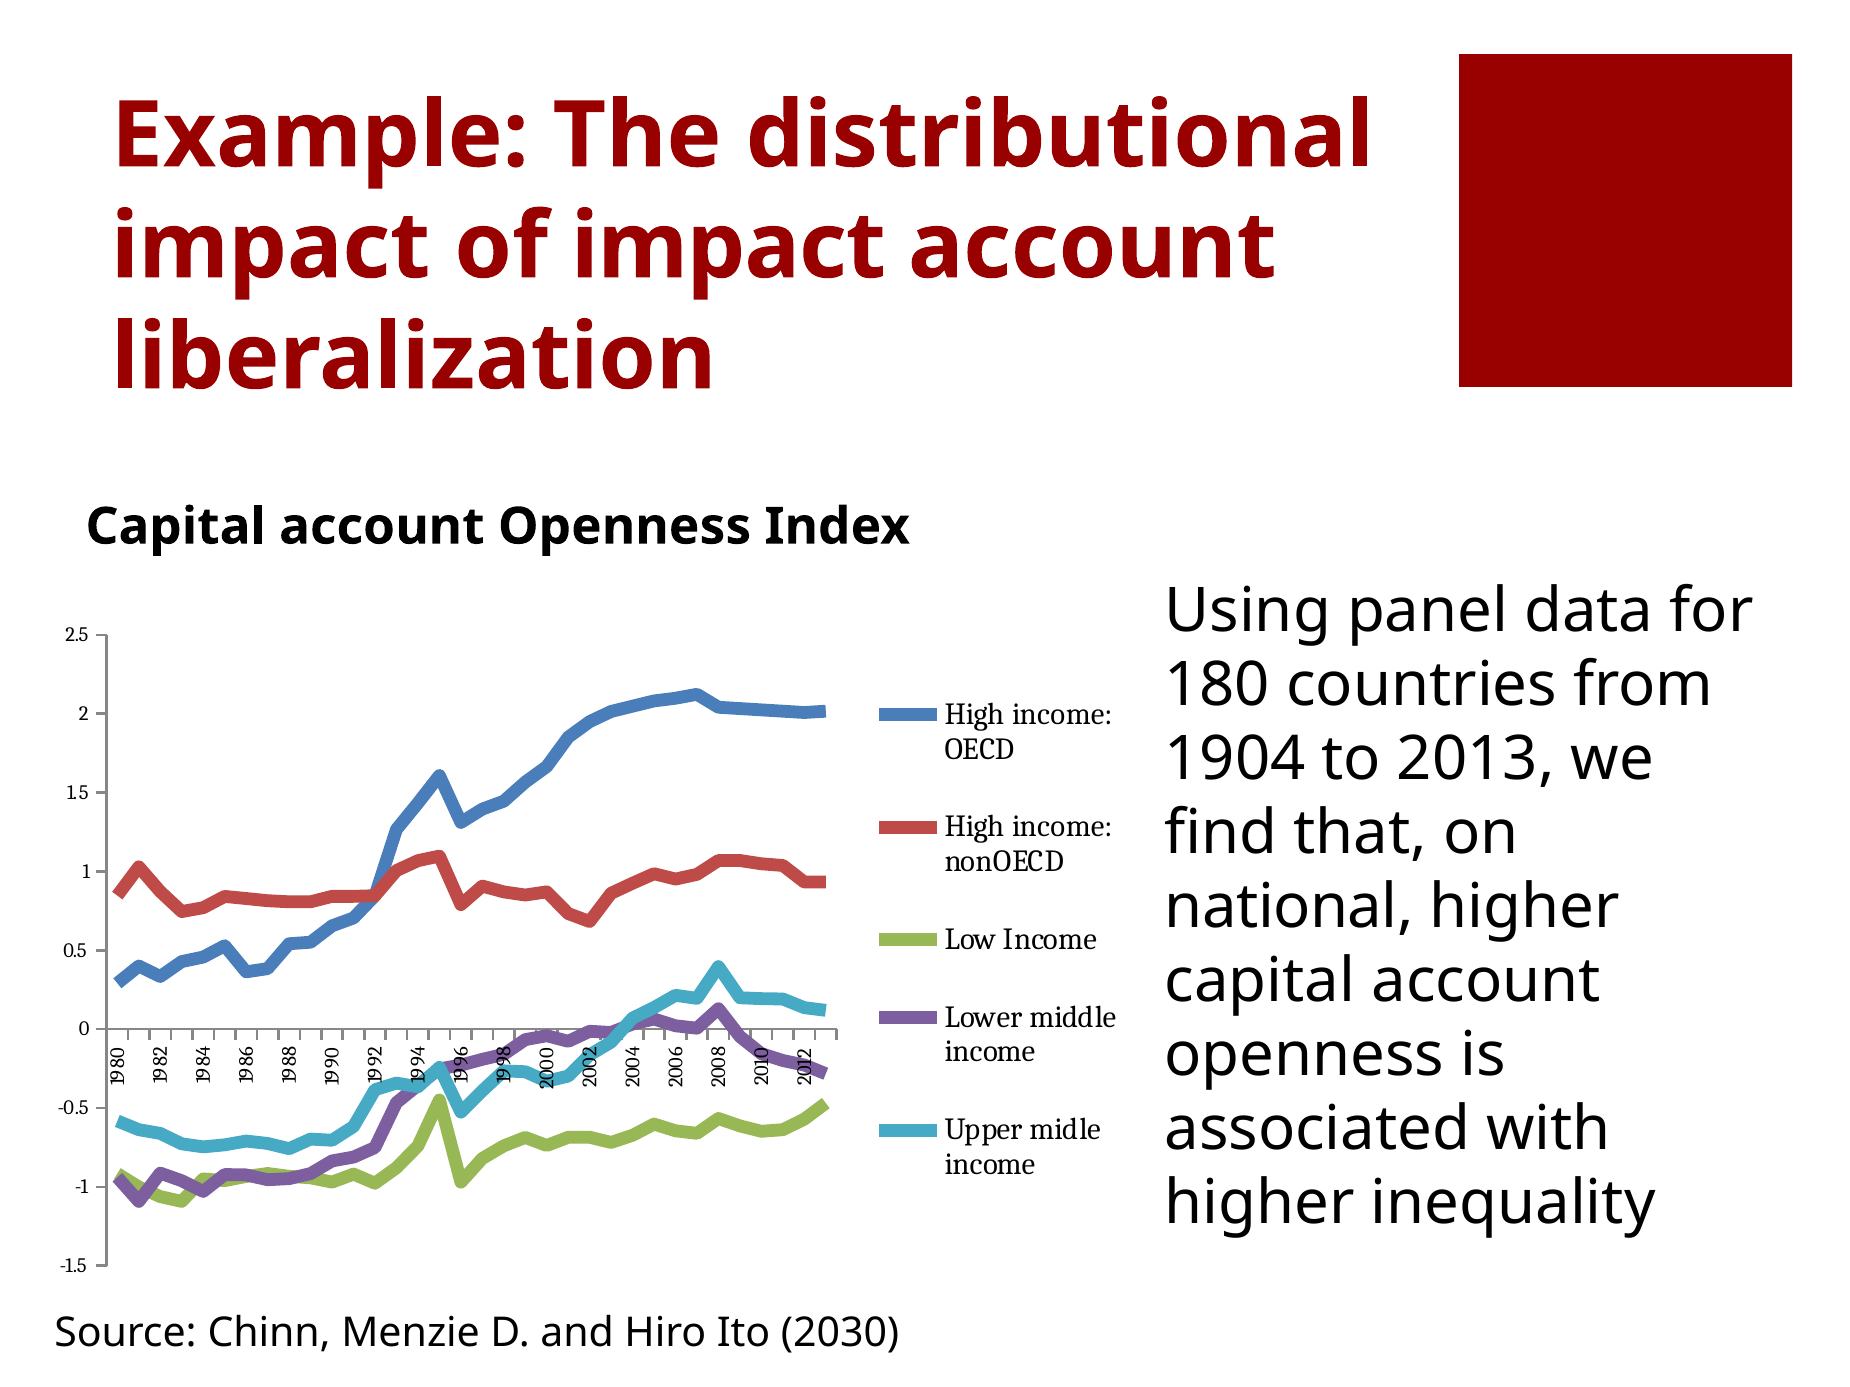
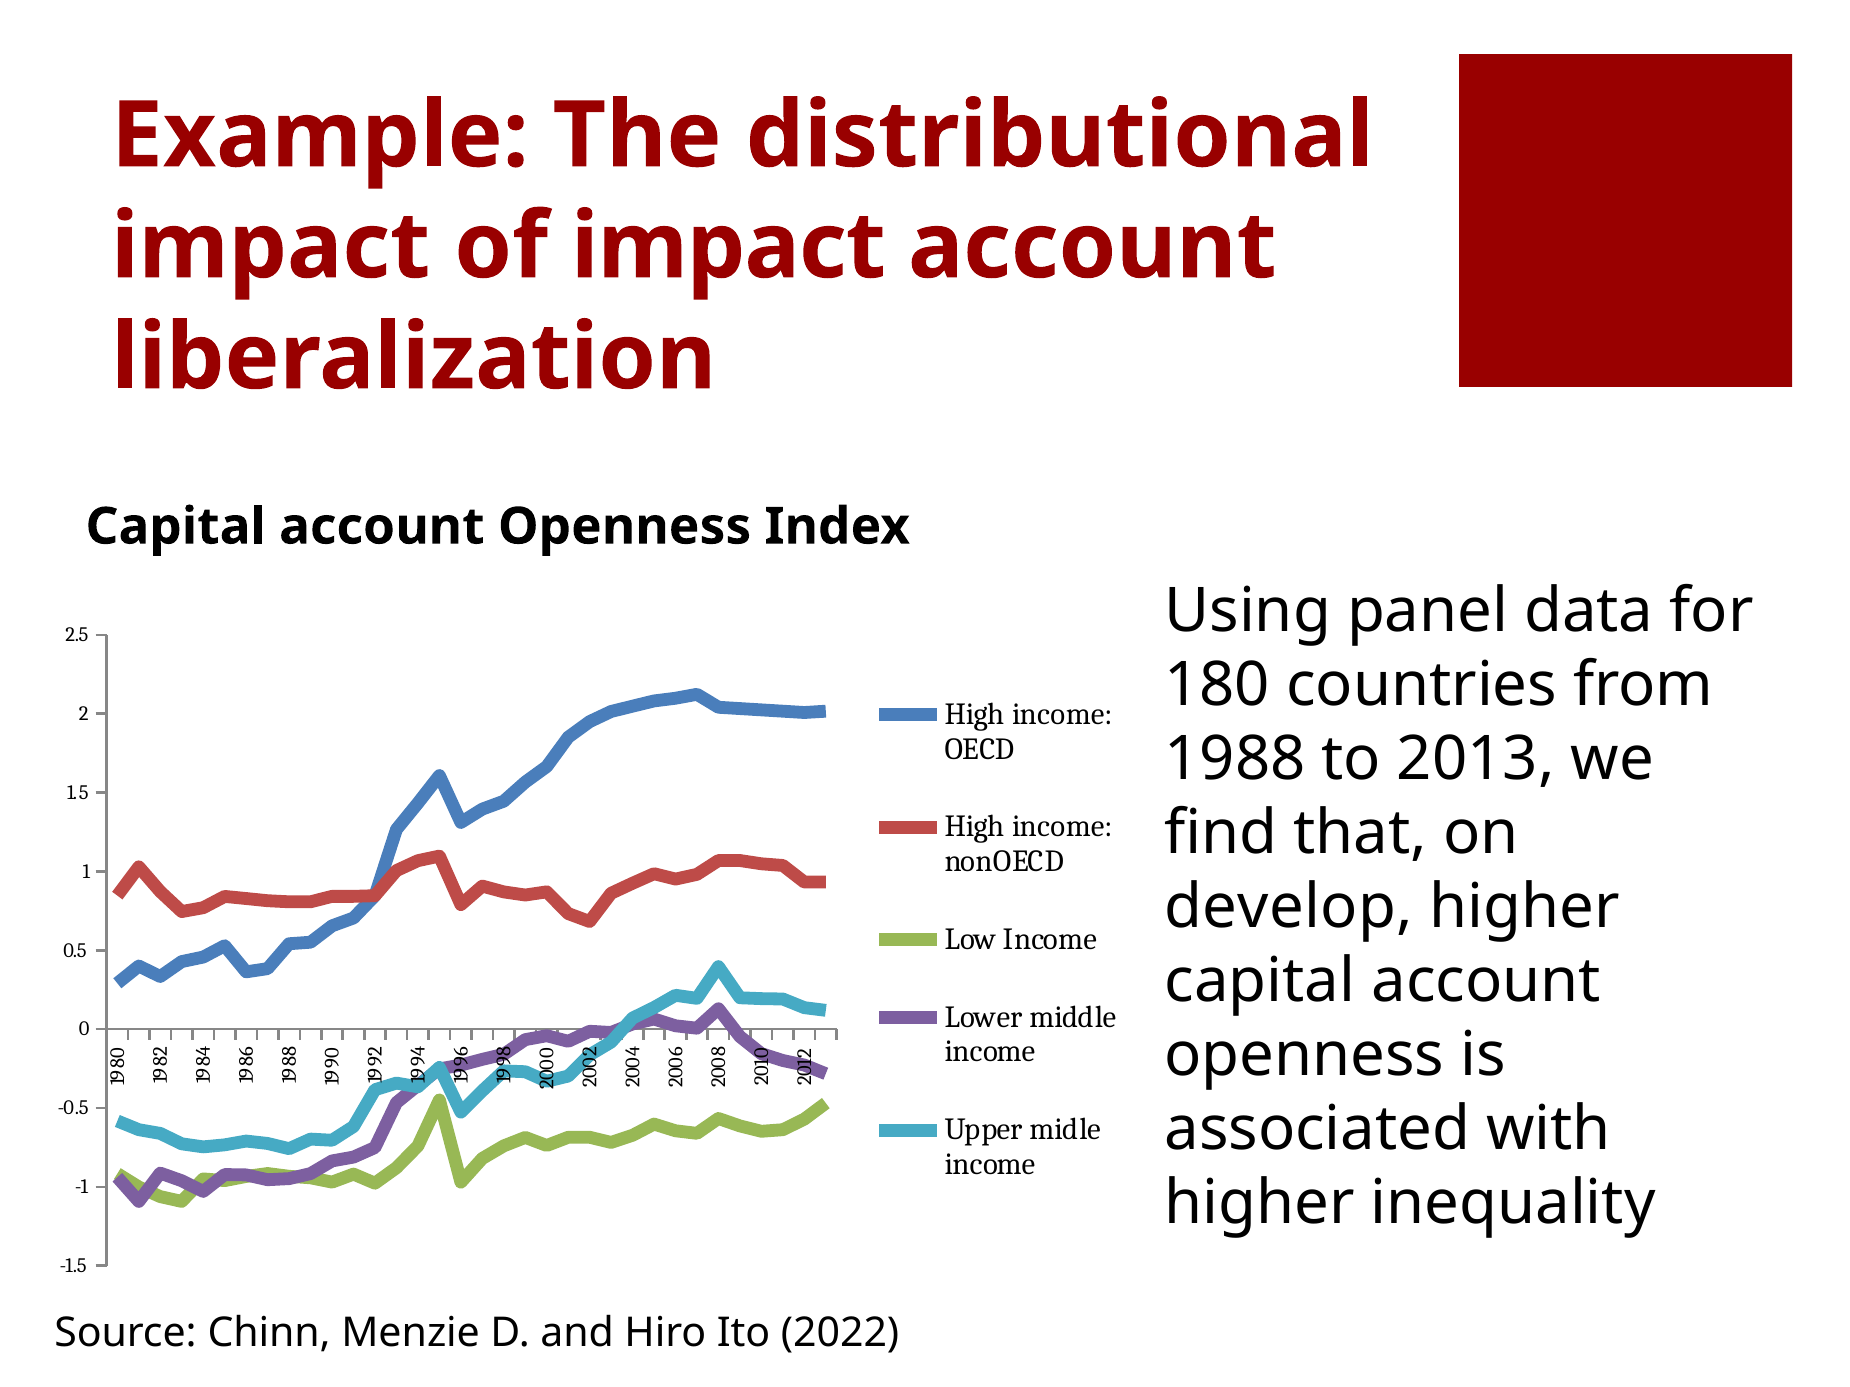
1904: 1904 -> 1988
national: national -> develop
2030: 2030 -> 2022
